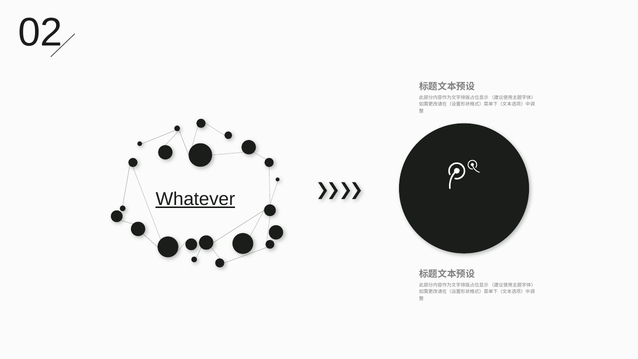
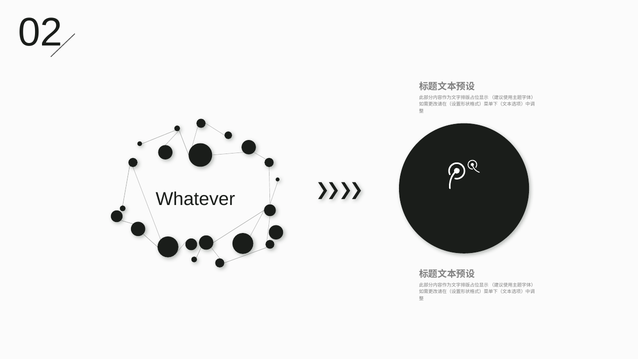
Whatever underline: present -> none
